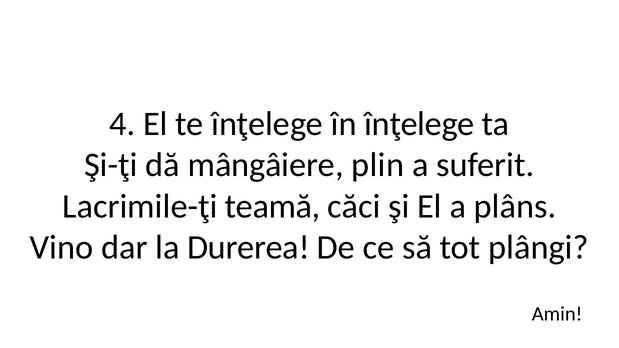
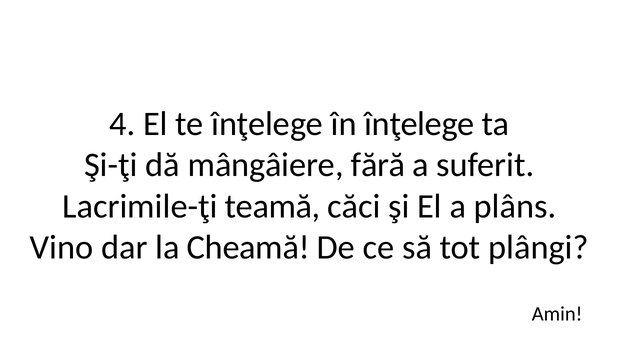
plin: plin -> fără
Durerea: Durerea -> Cheamă
